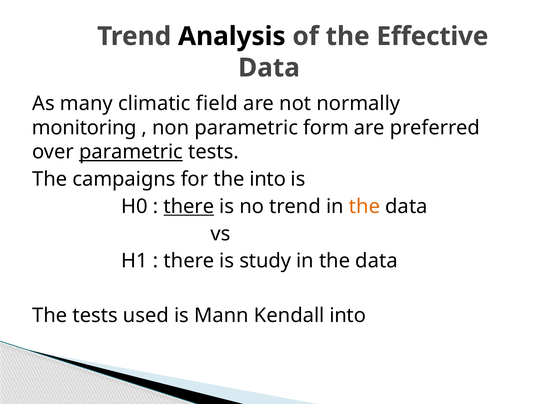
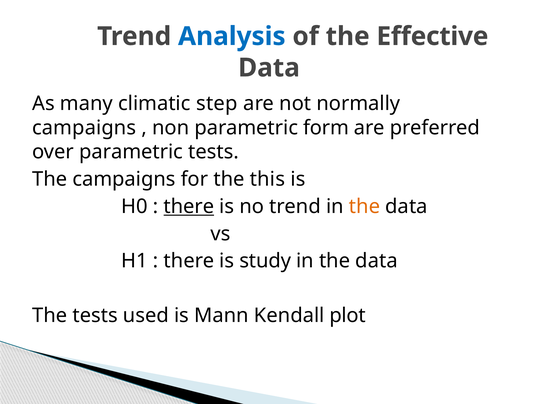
Analysis colour: black -> blue
field: field -> step
monitoring at (84, 128): monitoring -> campaigns
parametric at (131, 152) underline: present -> none
the into: into -> this
Kendall into: into -> plot
